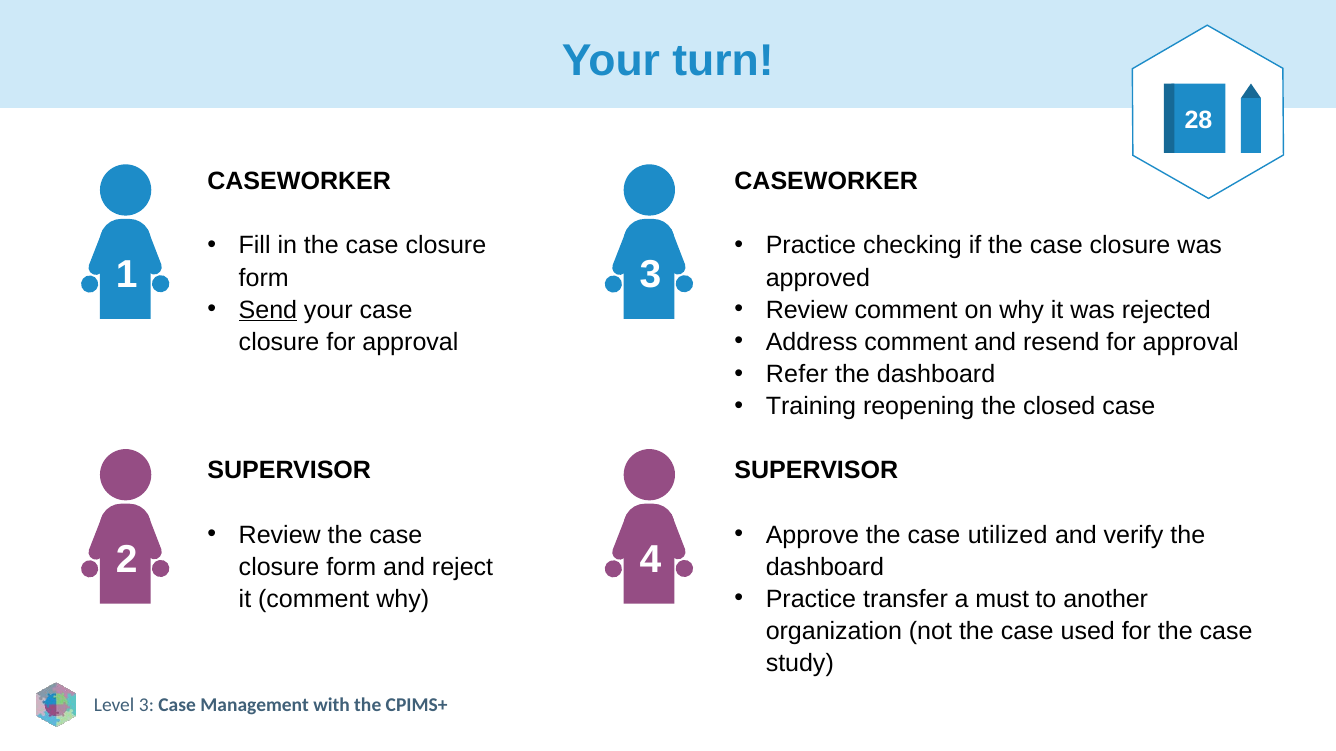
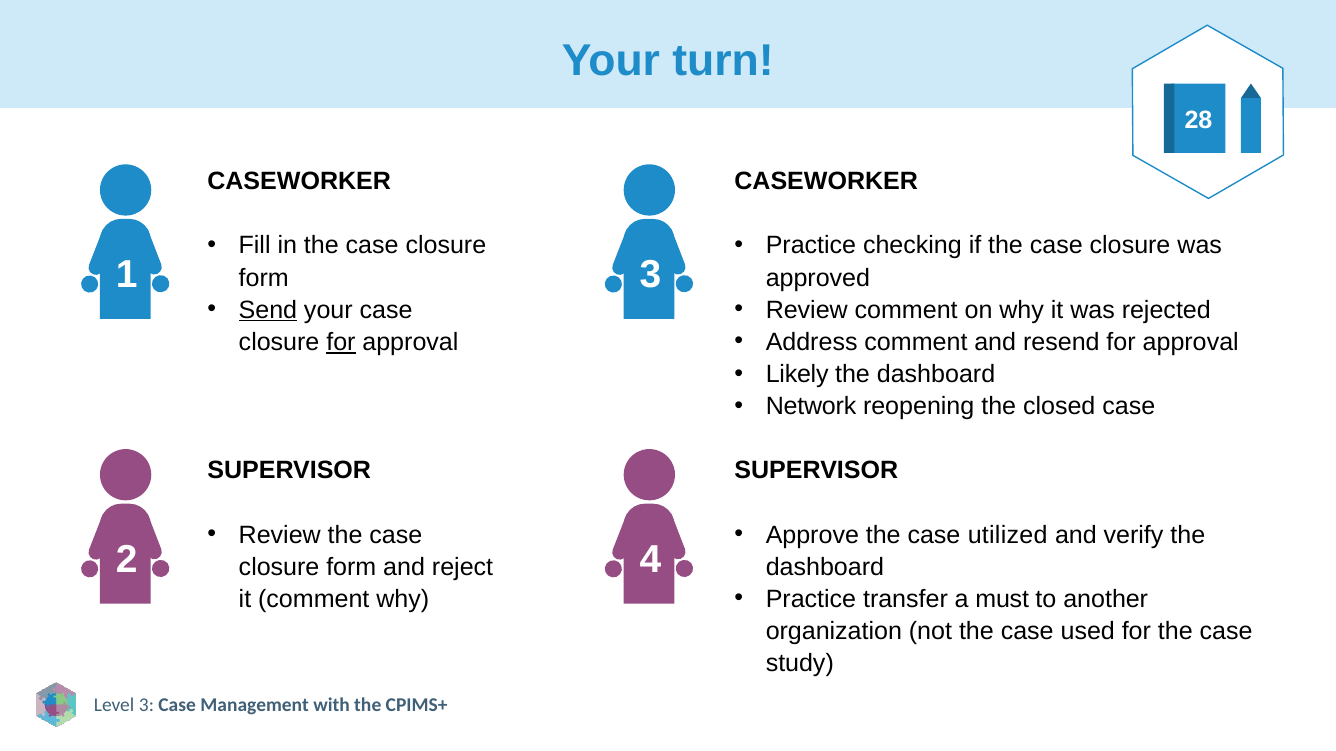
for at (341, 342) underline: none -> present
Refer: Refer -> Likely
Training: Training -> Network
